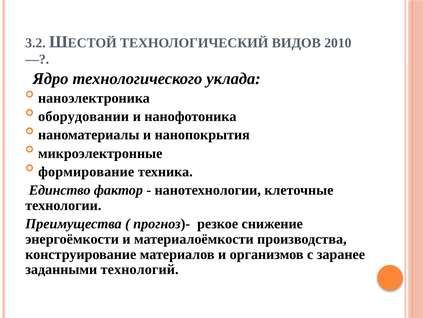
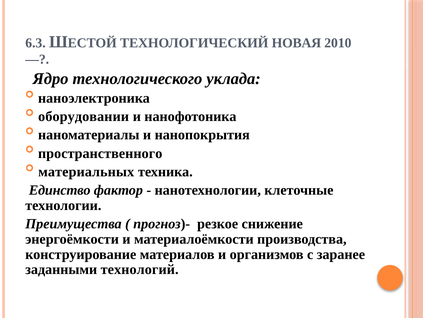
3.2: 3.2 -> 6.3
ВИДОВ: ВИДОВ -> НОВАЯ
микроэлектронные: микроэлектронные -> пространственного
формирование: формирование -> материальных
